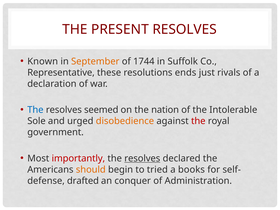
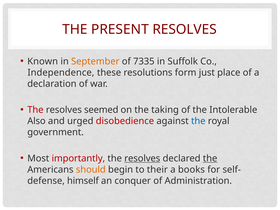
1744: 1744 -> 7335
Representative: Representative -> Independence
ends: ends -> form
rivals: rivals -> place
The at (35, 110) colour: blue -> red
nation: nation -> taking
Sole: Sole -> Also
disobedience colour: orange -> red
the at (198, 121) colour: red -> blue
the at (210, 158) underline: none -> present
tried: tried -> their
drafted: drafted -> himself
